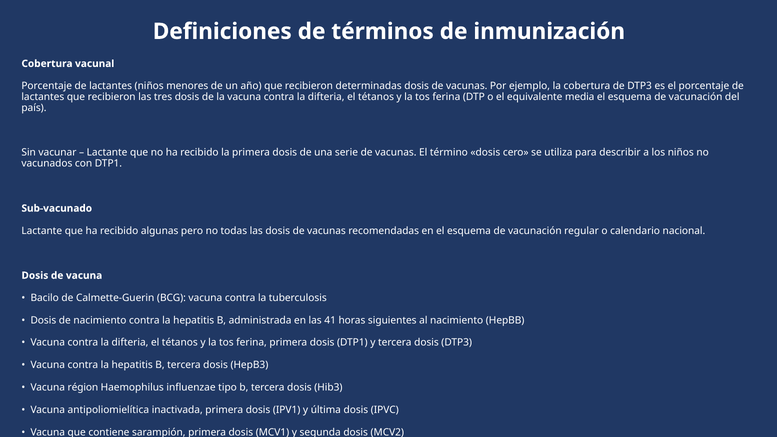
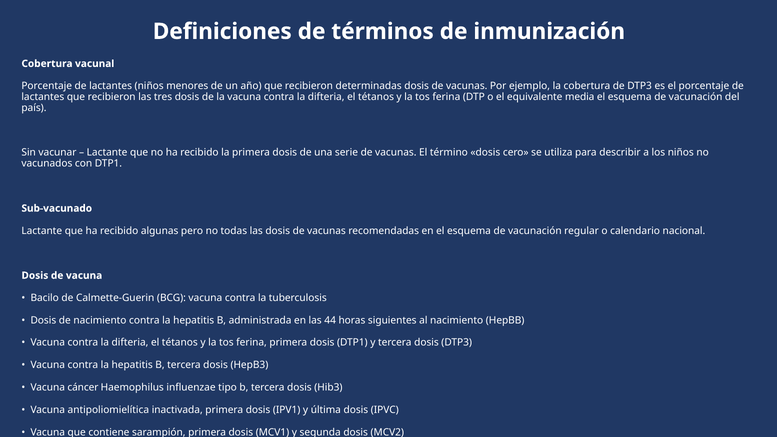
41: 41 -> 44
Vacuna région: région -> cáncer
